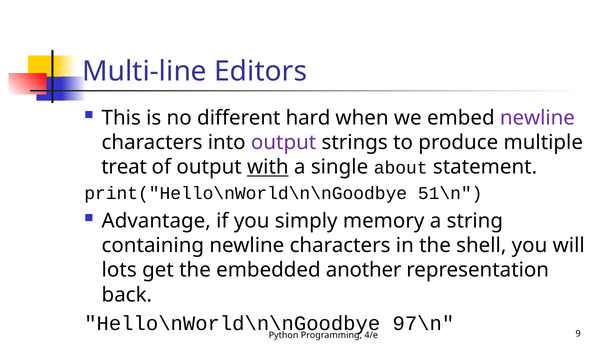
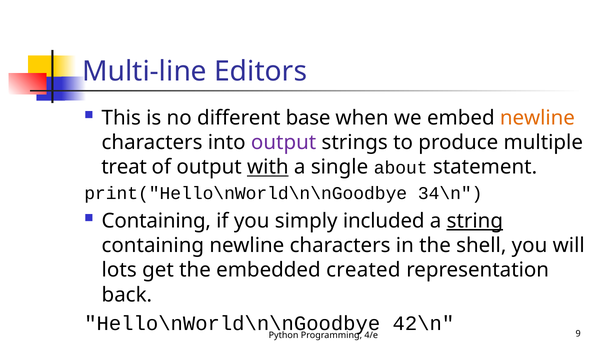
hard: hard -> base
newline at (537, 118) colour: purple -> orange
51\n: 51\n -> 34\n
Advantage at (156, 221): Advantage -> Containing
memory: memory -> included
string underline: none -> present
another: another -> created
97\n: 97\n -> 42\n
